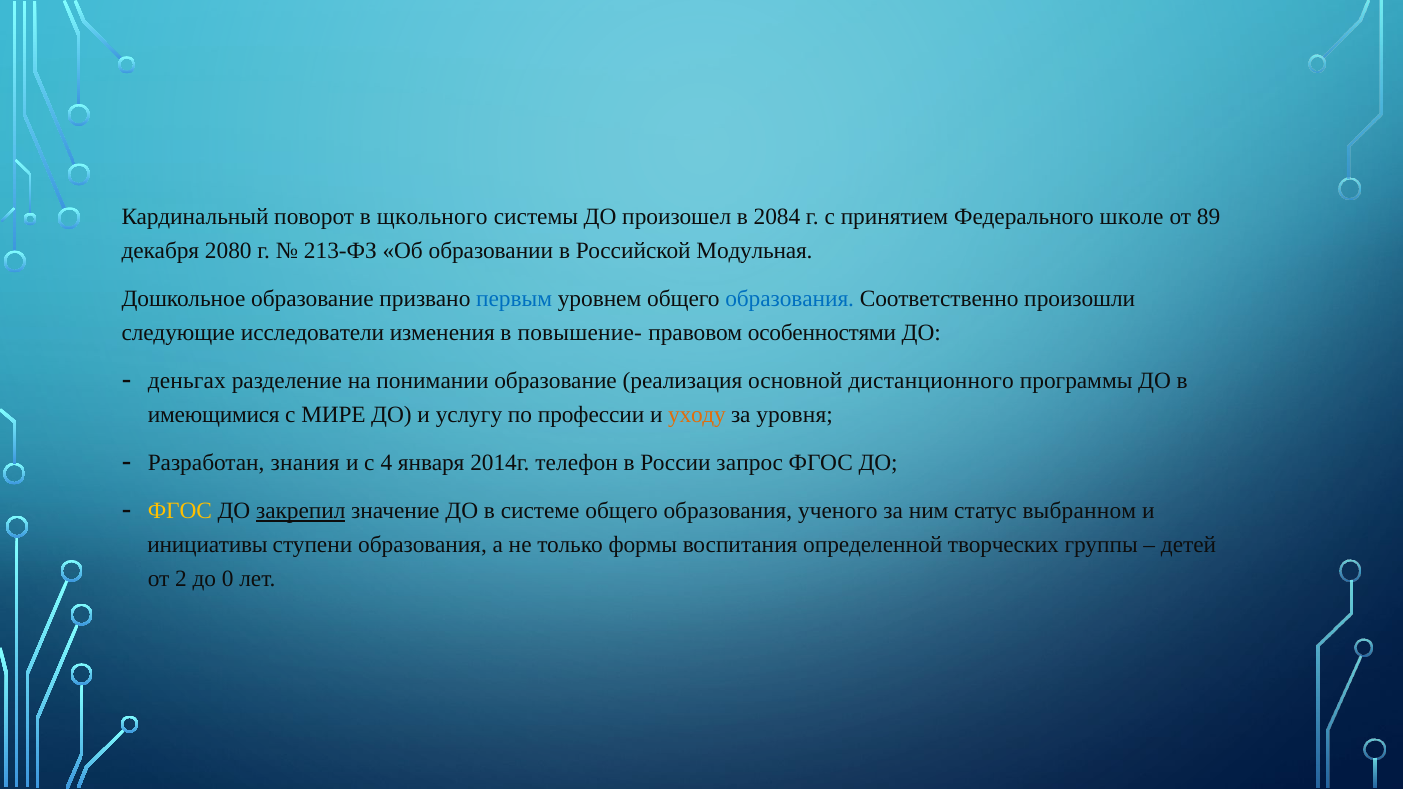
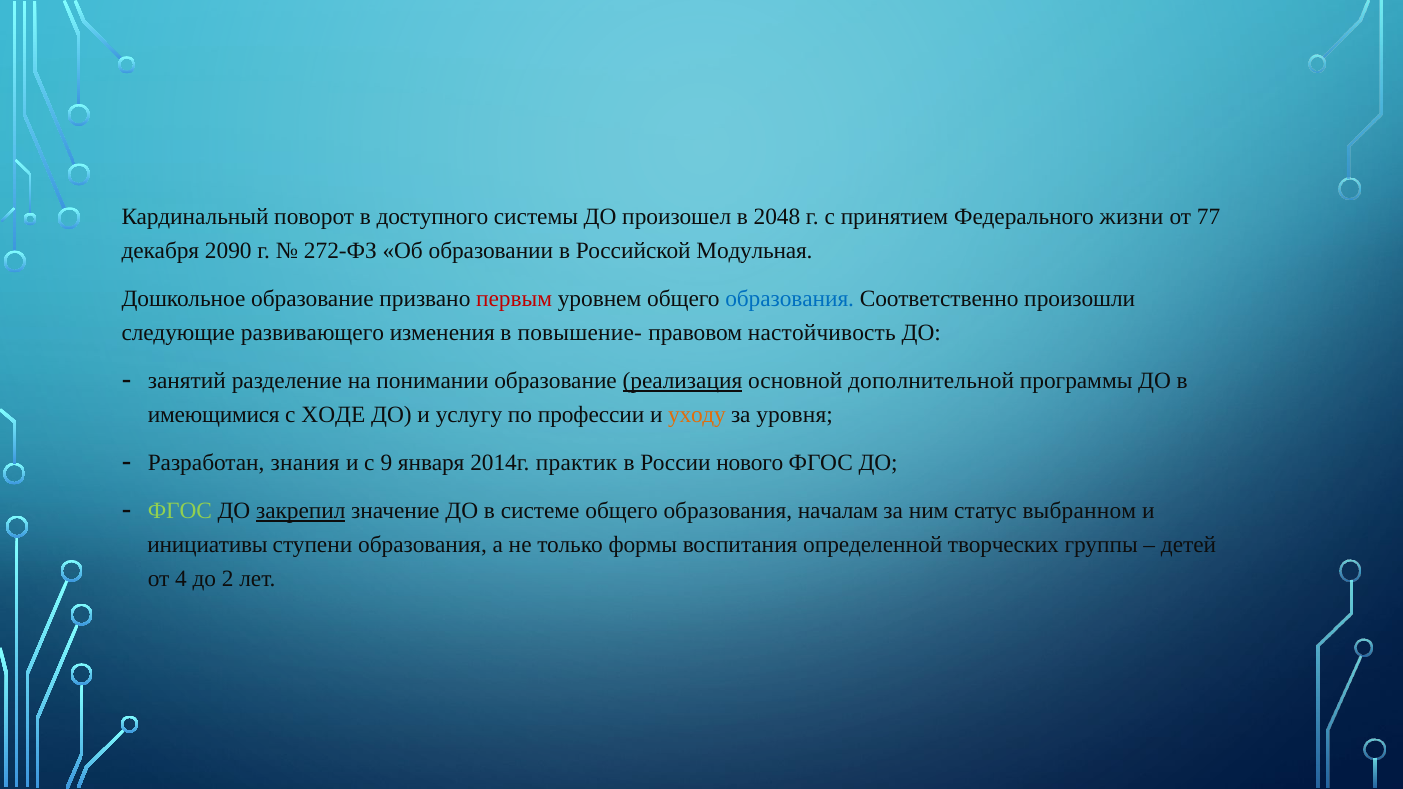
щкольного: щкольного -> доступного
2084: 2084 -> 2048
школе: школе -> жизни
89: 89 -> 77
2080: 2080 -> 2090
213-ФЗ: 213-ФЗ -> 272-ФЗ
первым colour: blue -> red
исследователи: исследователи -> развивающего
особенностями: особенностями -> настойчивость
деньгах: деньгах -> занятий
реализация underline: none -> present
дистанционного: дистанционного -> дополнительной
МИРЕ: МИРЕ -> ХОДЕ
4: 4 -> 9
телефон: телефон -> практик
запрос: запрос -> нового
ФГОС at (180, 511) colour: yellow -> light green
ученого: ученого -> началам
2: 2 -> 4
0: 0 -> 2
